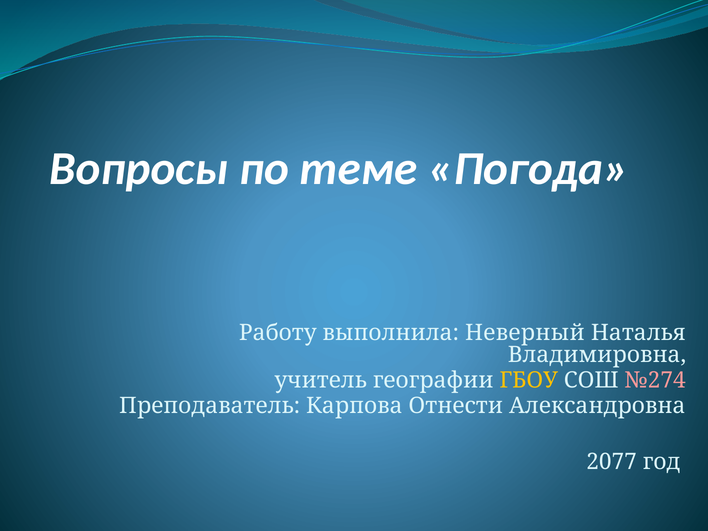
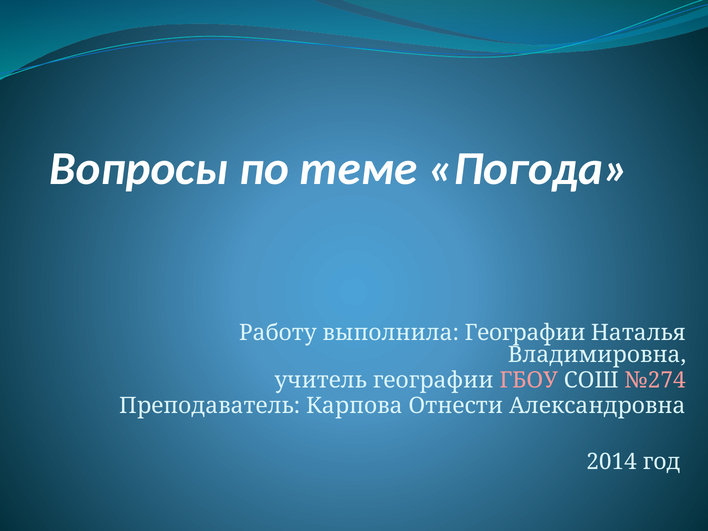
выполнила Неверный: Неверный -> Географии
ГБОУ colour: yellow -> pink
2077: 2077 -> 2014
